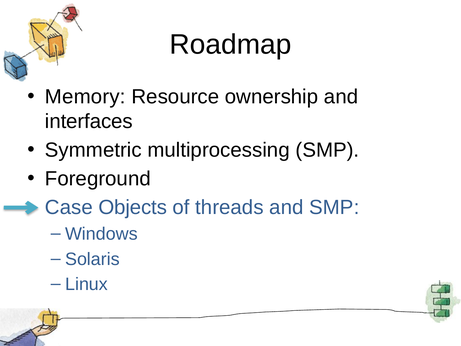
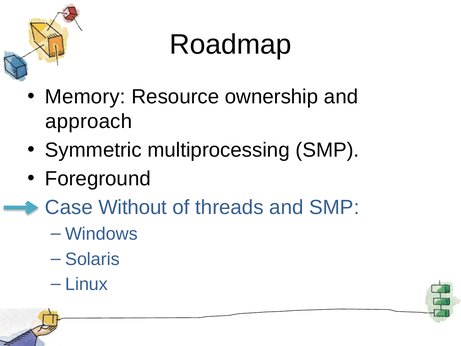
interfaces: interfaces -> approach
Objects: Objects -> Without
